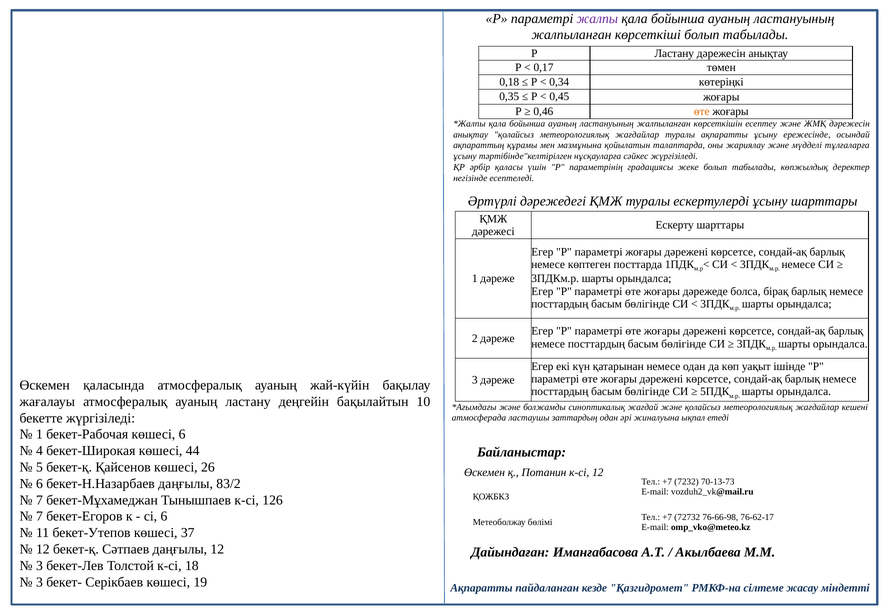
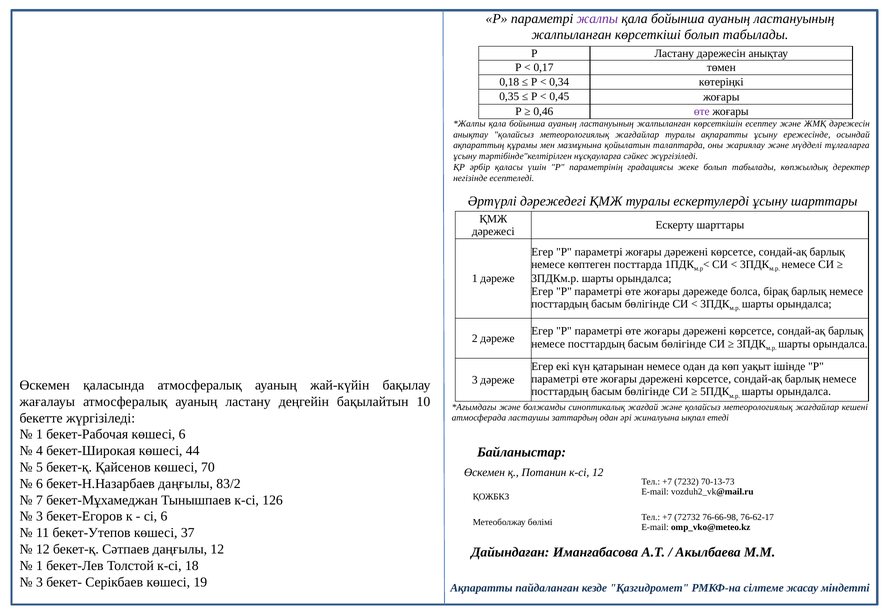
өте at (702, 112) colour: orange -> purple
26: 26 -> 70
7 at (39, 517): 7 -> 3
3 at (39, 566): 3 -> 1
